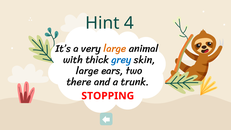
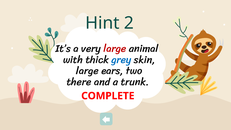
4: 4 -> 2
large at (115, 49) colour: orange -> red
STOPPING: STOPPING -> COMPLETE
